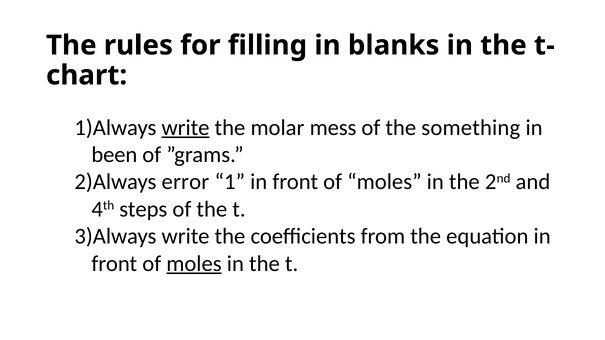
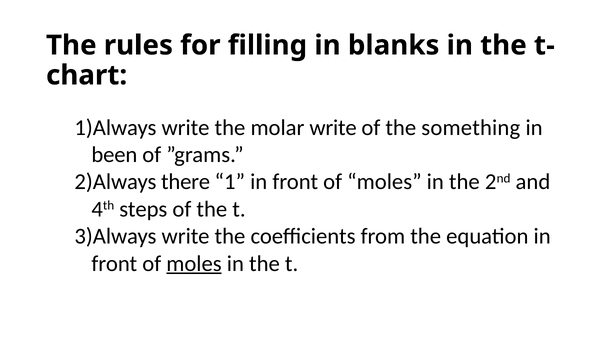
write at (186, 128) underline: present -> none
molar mess: mess -> write
error: error -> there
